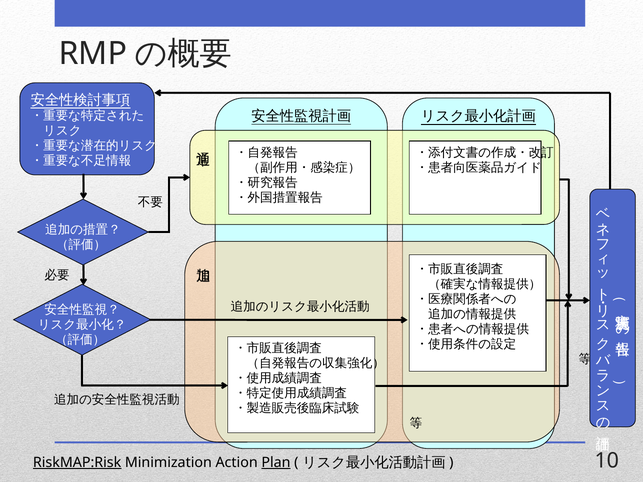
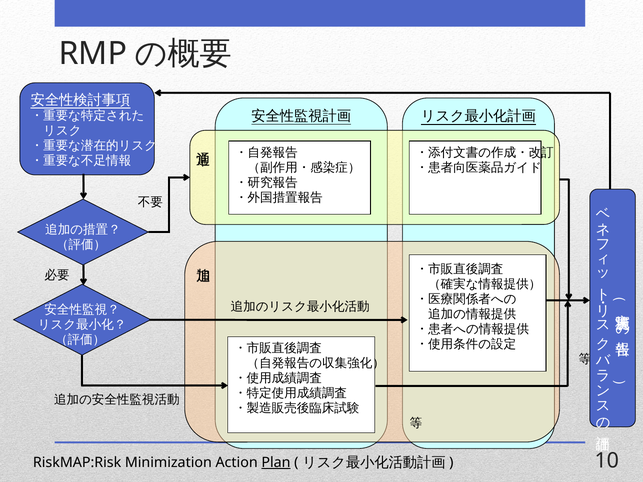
RiskMAP:Risk underline: present -> none
